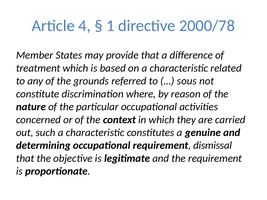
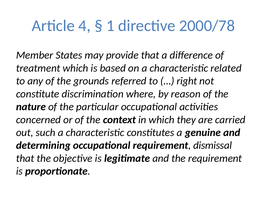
sous: sous -> right
